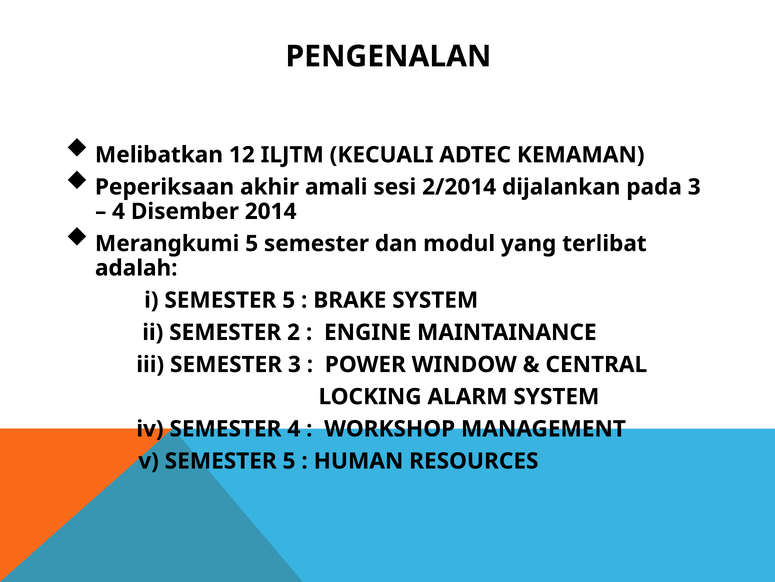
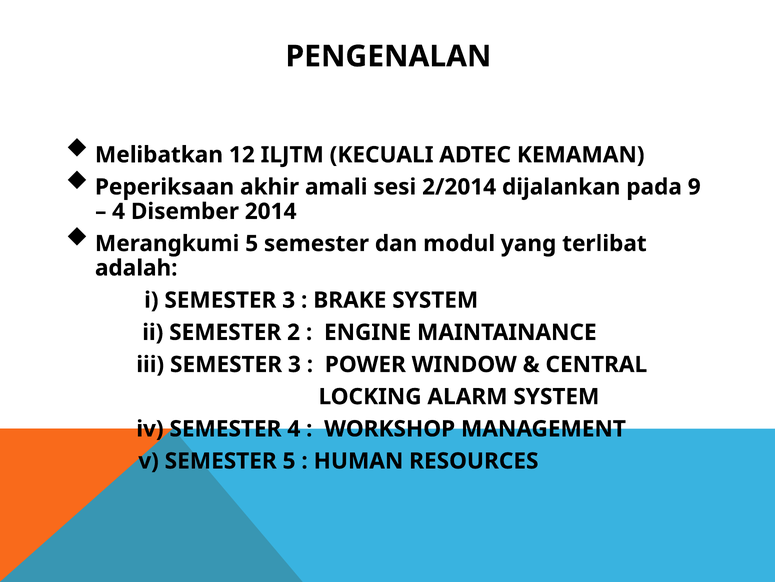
pada 3: 3 -> 9
i SEMESTER 5: 5 -> 3
